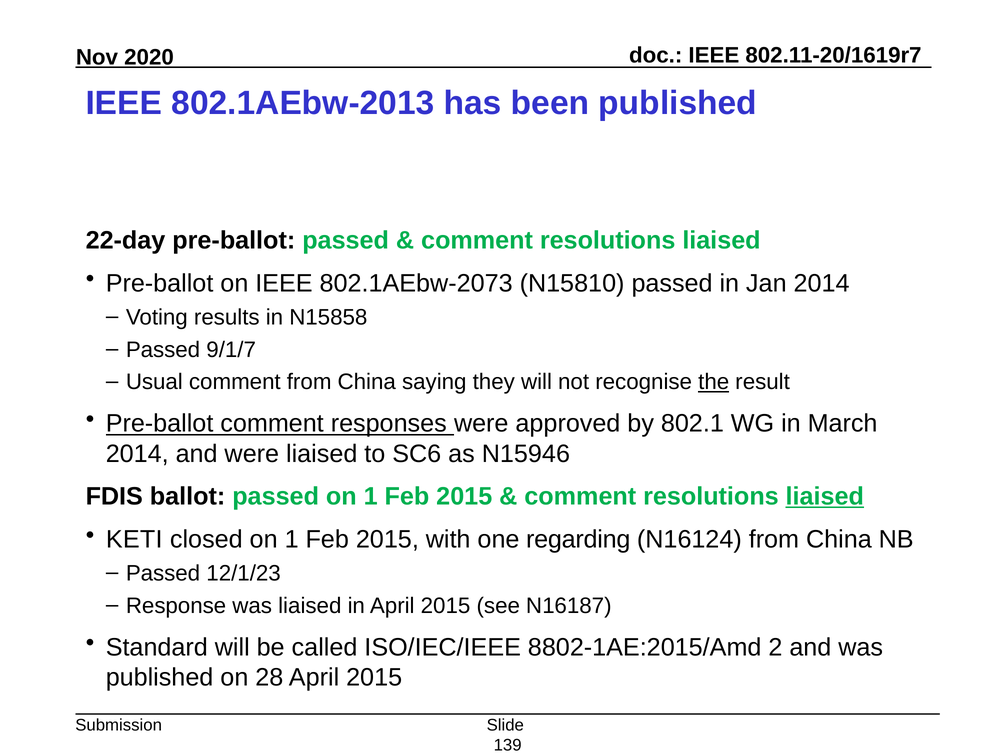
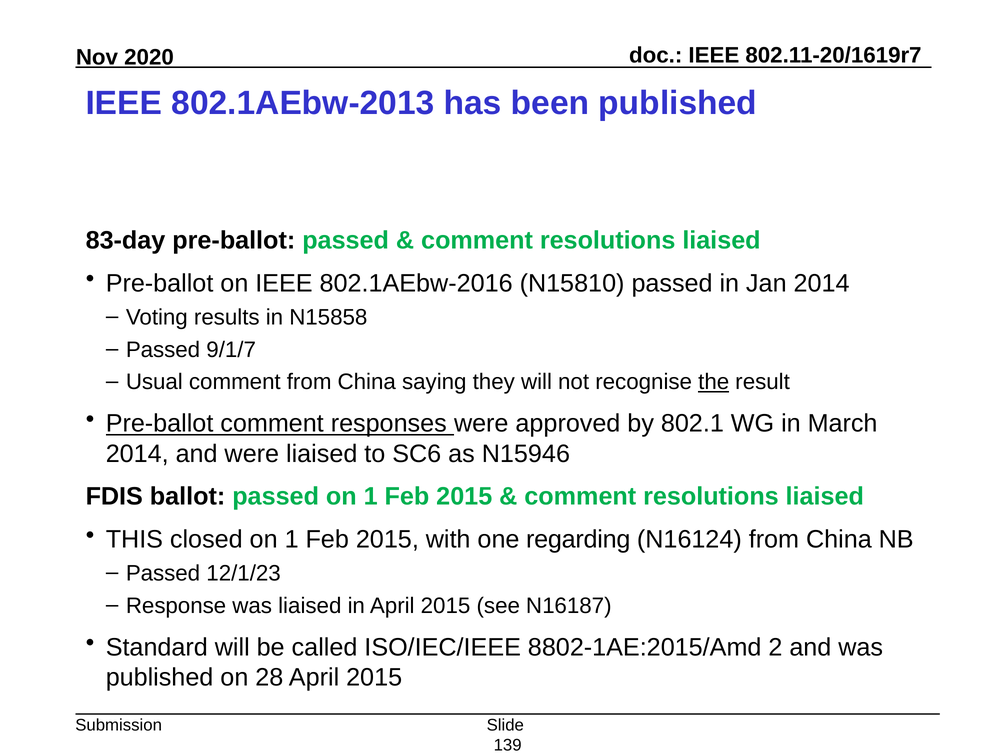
22-day: 22-day -> 83-day
802.1AEbw-2073: 802.1AEbw-2073 -> 802.1AEbw-2016
liaised at (825, 496) underline: present -> none
KETI: KETI -> THIS
